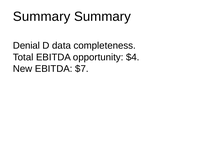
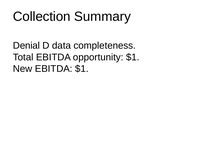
Summary at (42, 16): Summary -> Collection
opportunity $4: $4 -> $1
EBITDA $7: $7 -> $1
